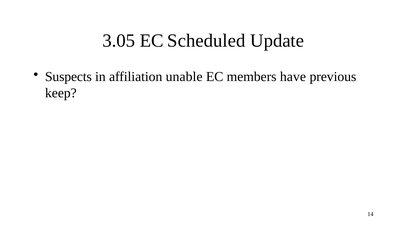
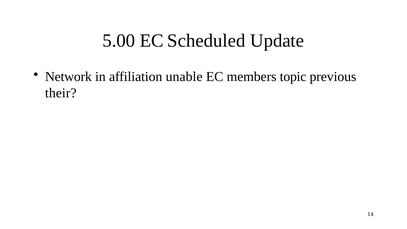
3.05: 3.05 -> 5.00
Suspects: Suspects -> Network
have: have -> topic
keep: keep -> their
